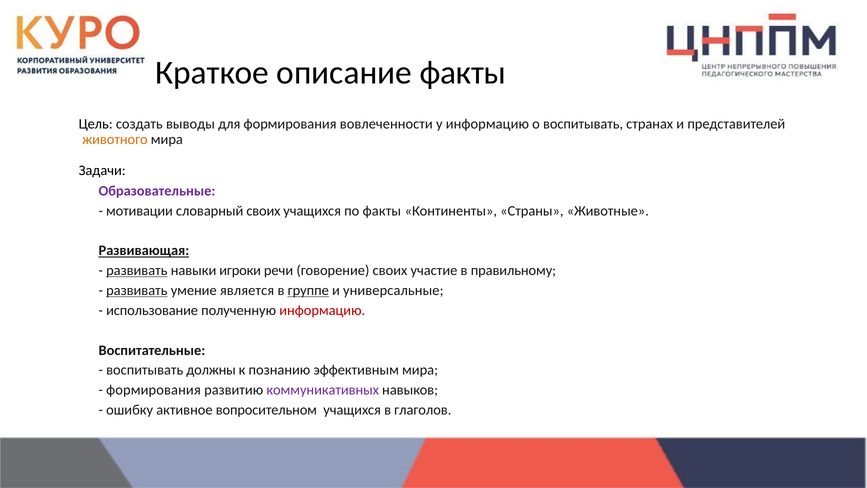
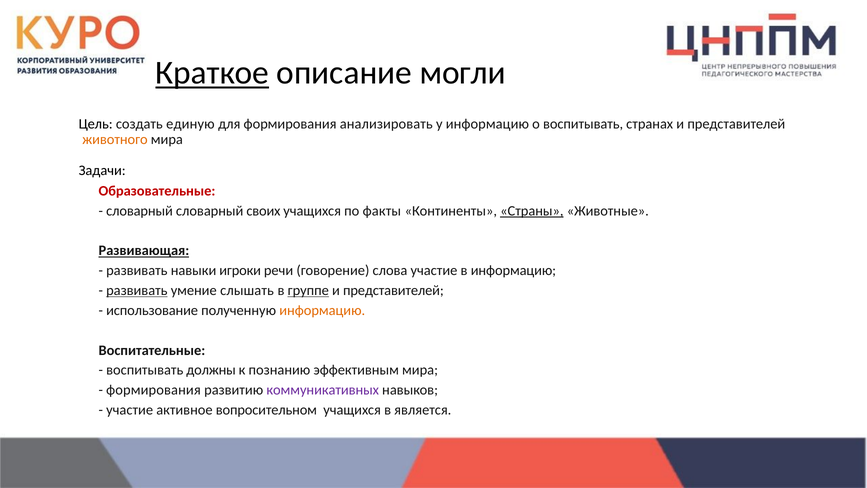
Краткое underline: none -> present
описание факты: факты -> могли
выводы: выводы -> единую
вовлеченности: вовлеченности -> анализировать
Образовательные colour: purple -> red
мотивации at (140, 211): мотивации -> словарный
Страны underline: none -> present
развивать at (137, 270) underline: present -> none
говорение своих: своих -> слова
в правильному: правильному -> информацию
является: является -> слышать
универсальные at (393, 290): универсальные -> представителей
информацию at (322, 310) colour: red -> orange
ошибку at (130, 410): ошибку -> участие
глаголов: глаголов -> является
